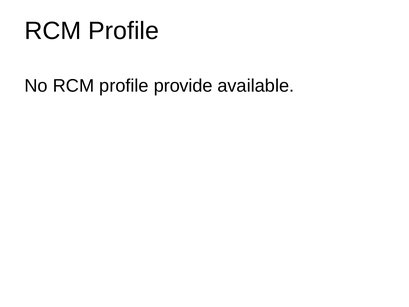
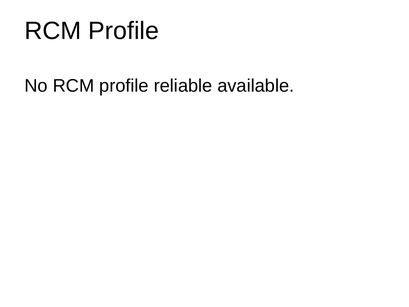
provide: provide -> reliable
